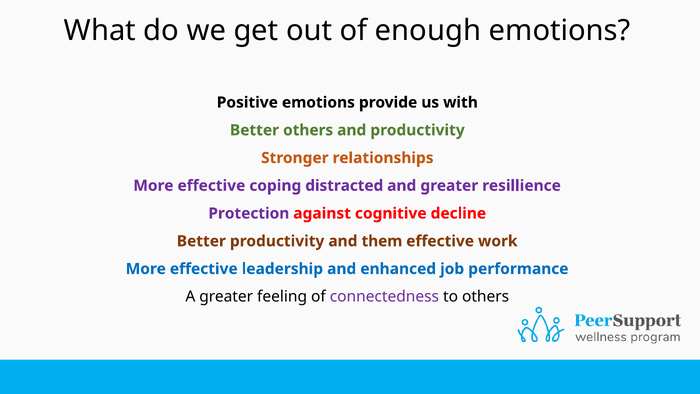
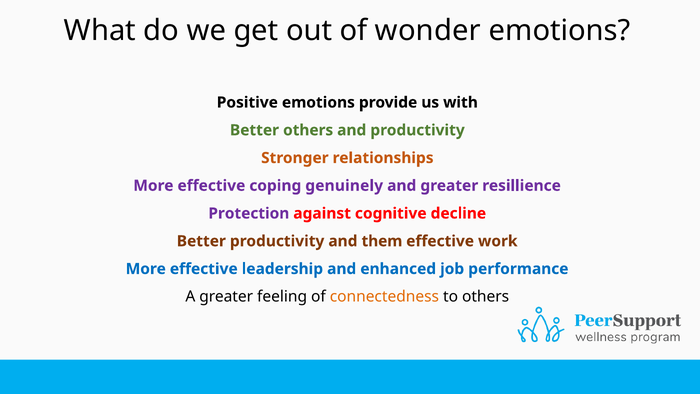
enough: enough -> wonder
distracted: distracted -> genuinely
connectedness colour: purple -> orange
